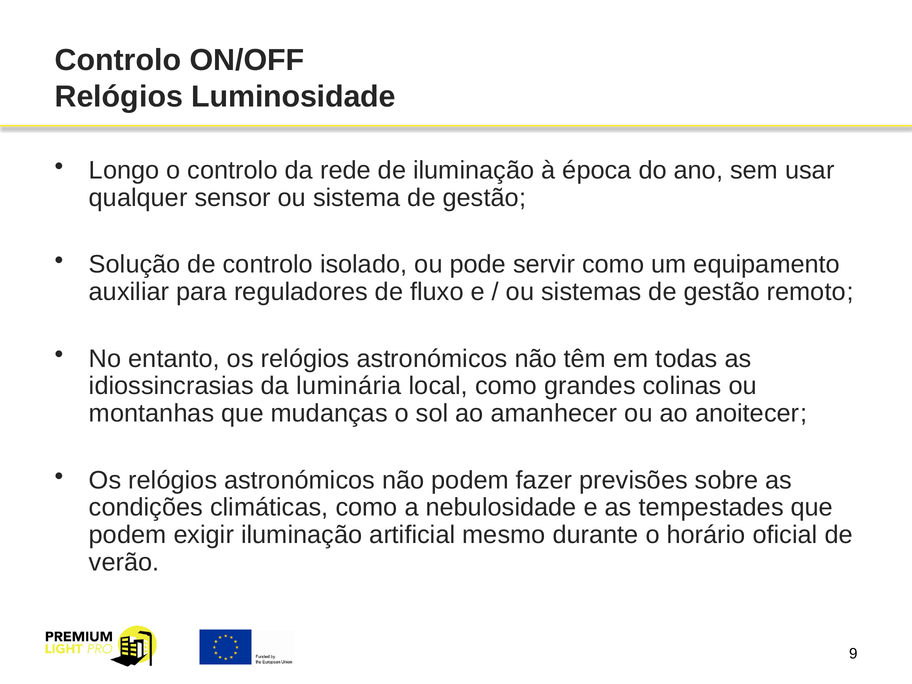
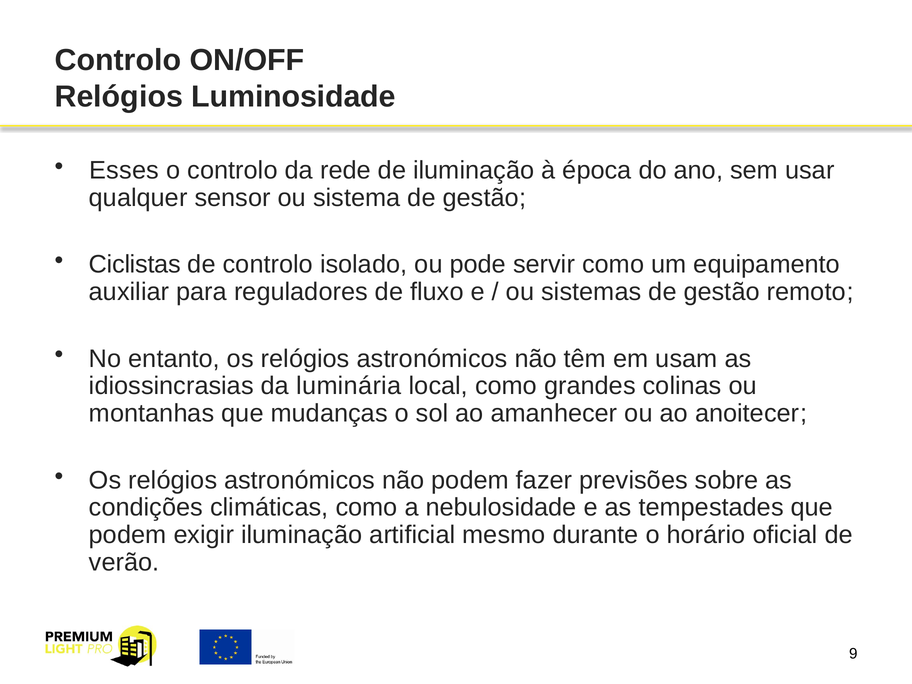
Longo: Longo -> Esses
Solução: Solução -> Ciclistas
todas: todas -> usam
